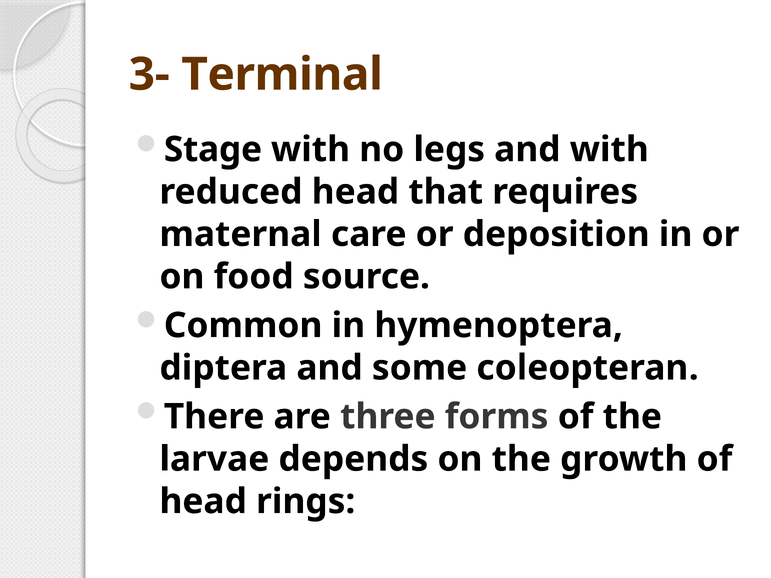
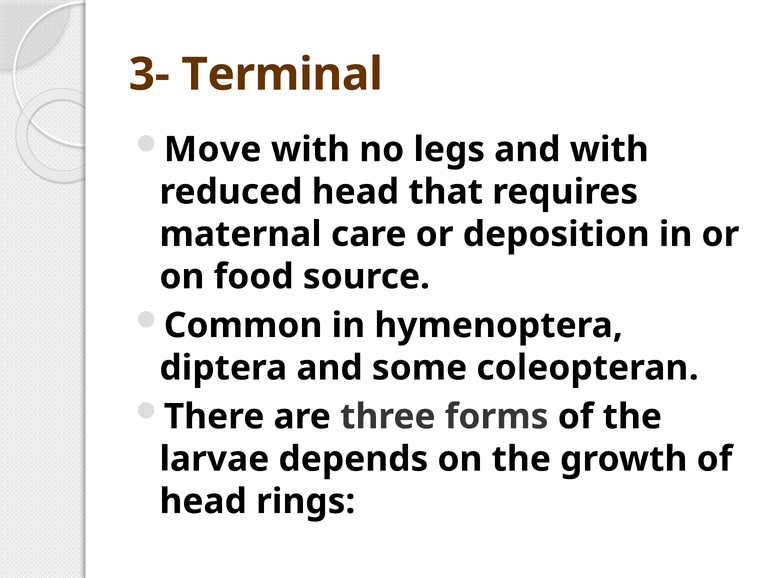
Stage: Stage -> Move
